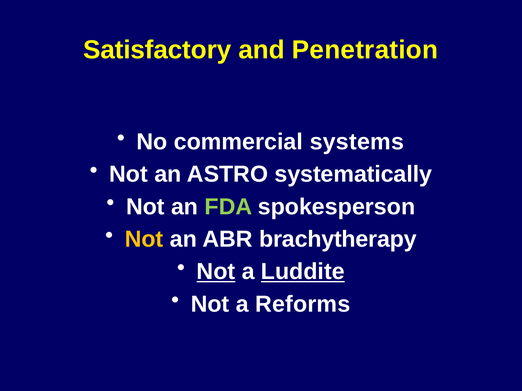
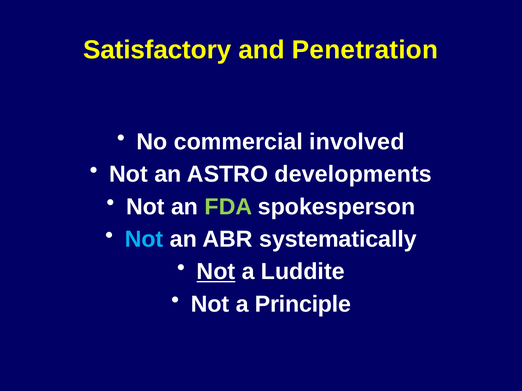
systems: systems -> involved
systematically: systematically -> developments
Not at (144, 239) colour: yellow -> light blue
brachytherapy: brachytherapy -> systematically
Luddite underline: present -> none
Reforms: Reforms -> Principle
